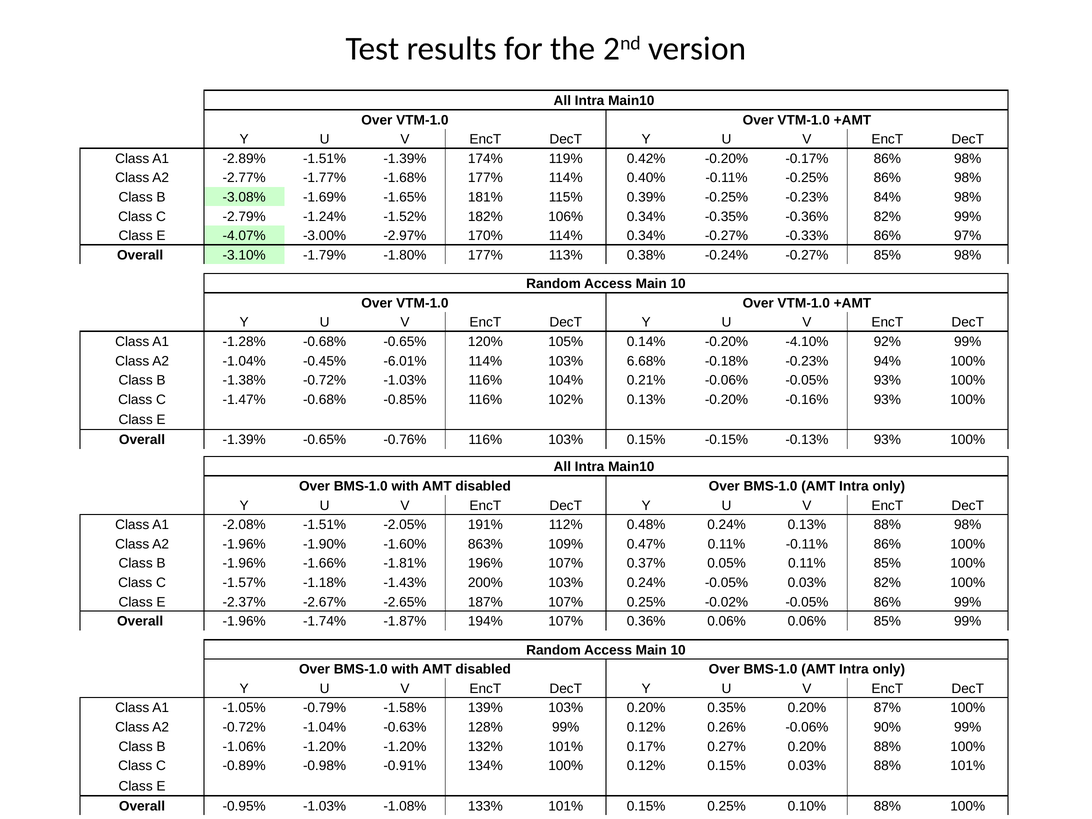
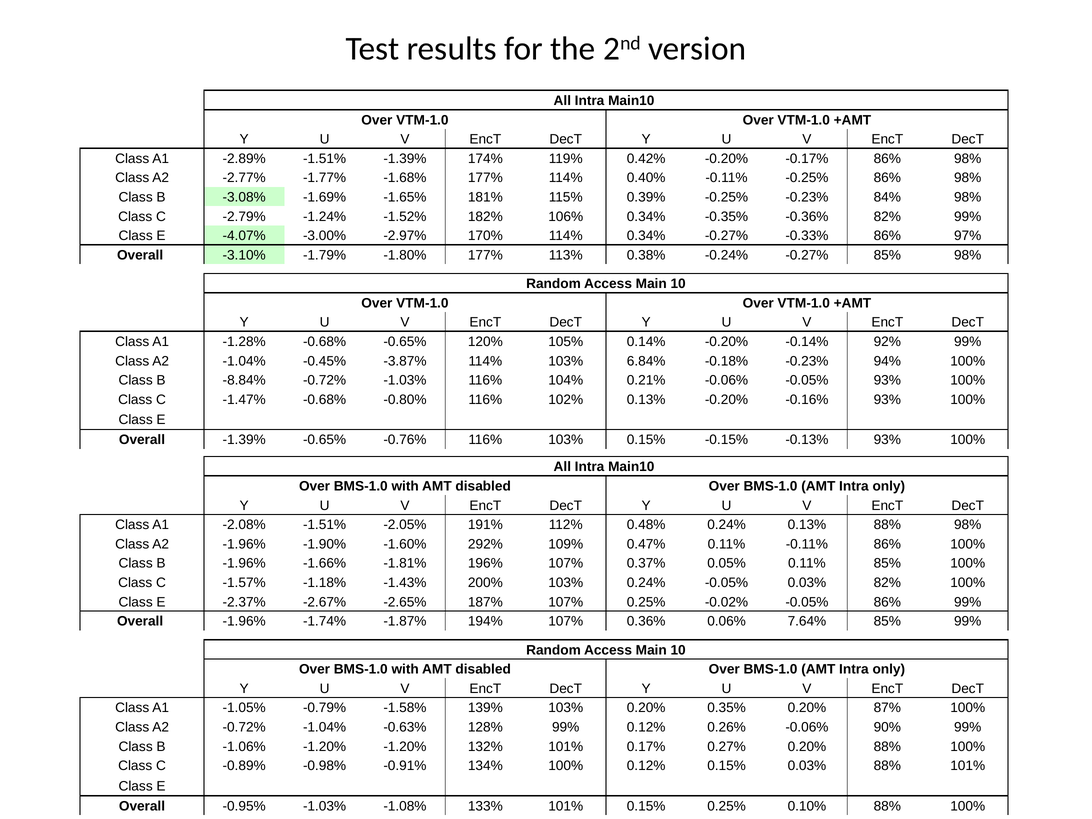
-4.10%: -4.10% -> -0.14%
-6.01%: -6.01% -> -3.87%
6.68%: 6.68% -> 6.84%
-1.38%: -1.38% -> -8.84%
-0.85%: -0.85% -> -0.80%
863%: 863% -> 292%
0.06% 0.06%: 0.06% -> 7.64%
